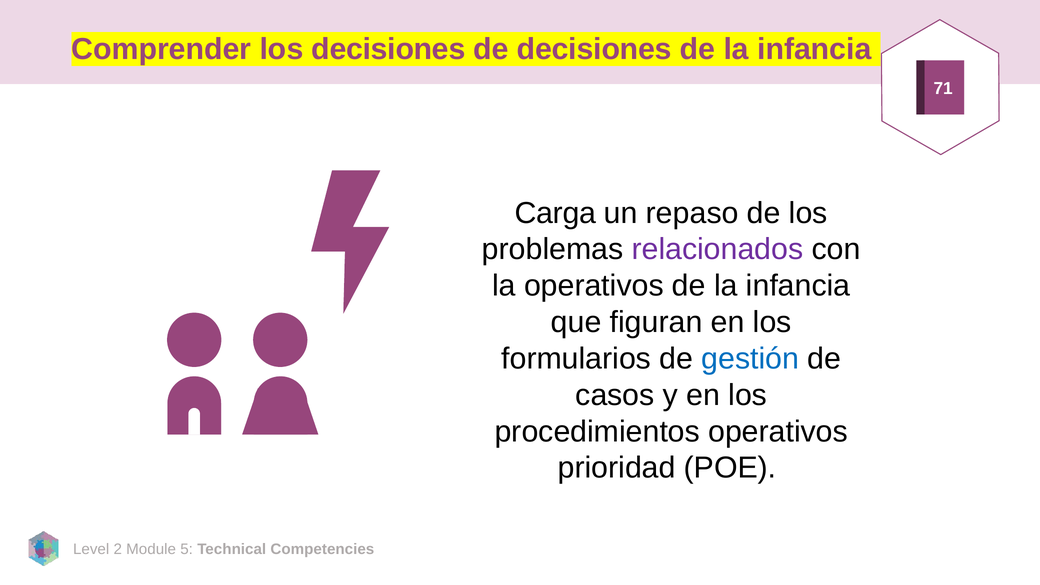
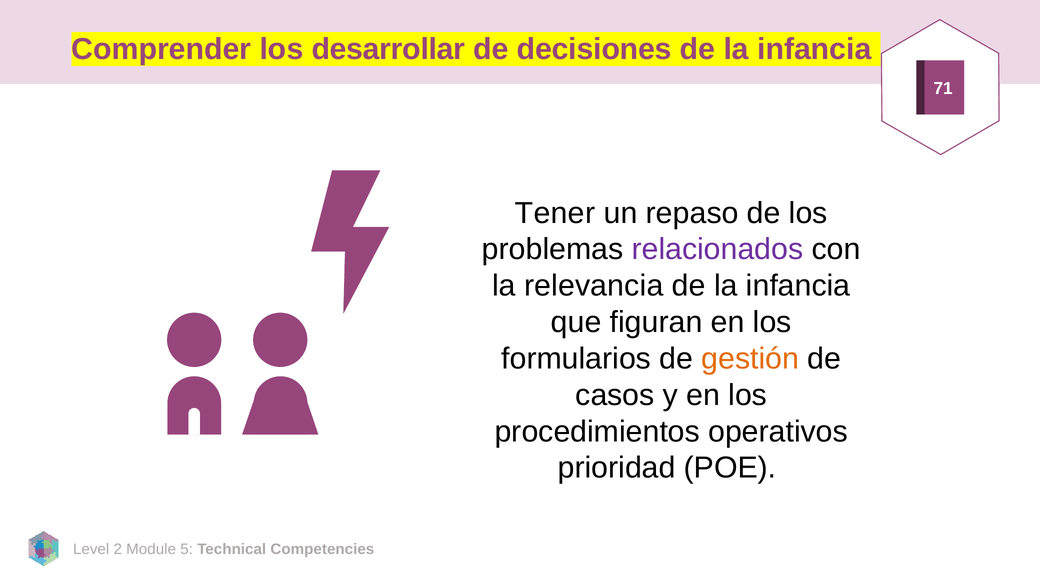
los decisiones: decisiones -> desarrollar
Carga: Carga -> Tener
la operativos: operativos -> relevancia
gestión colour: blue -> orange
